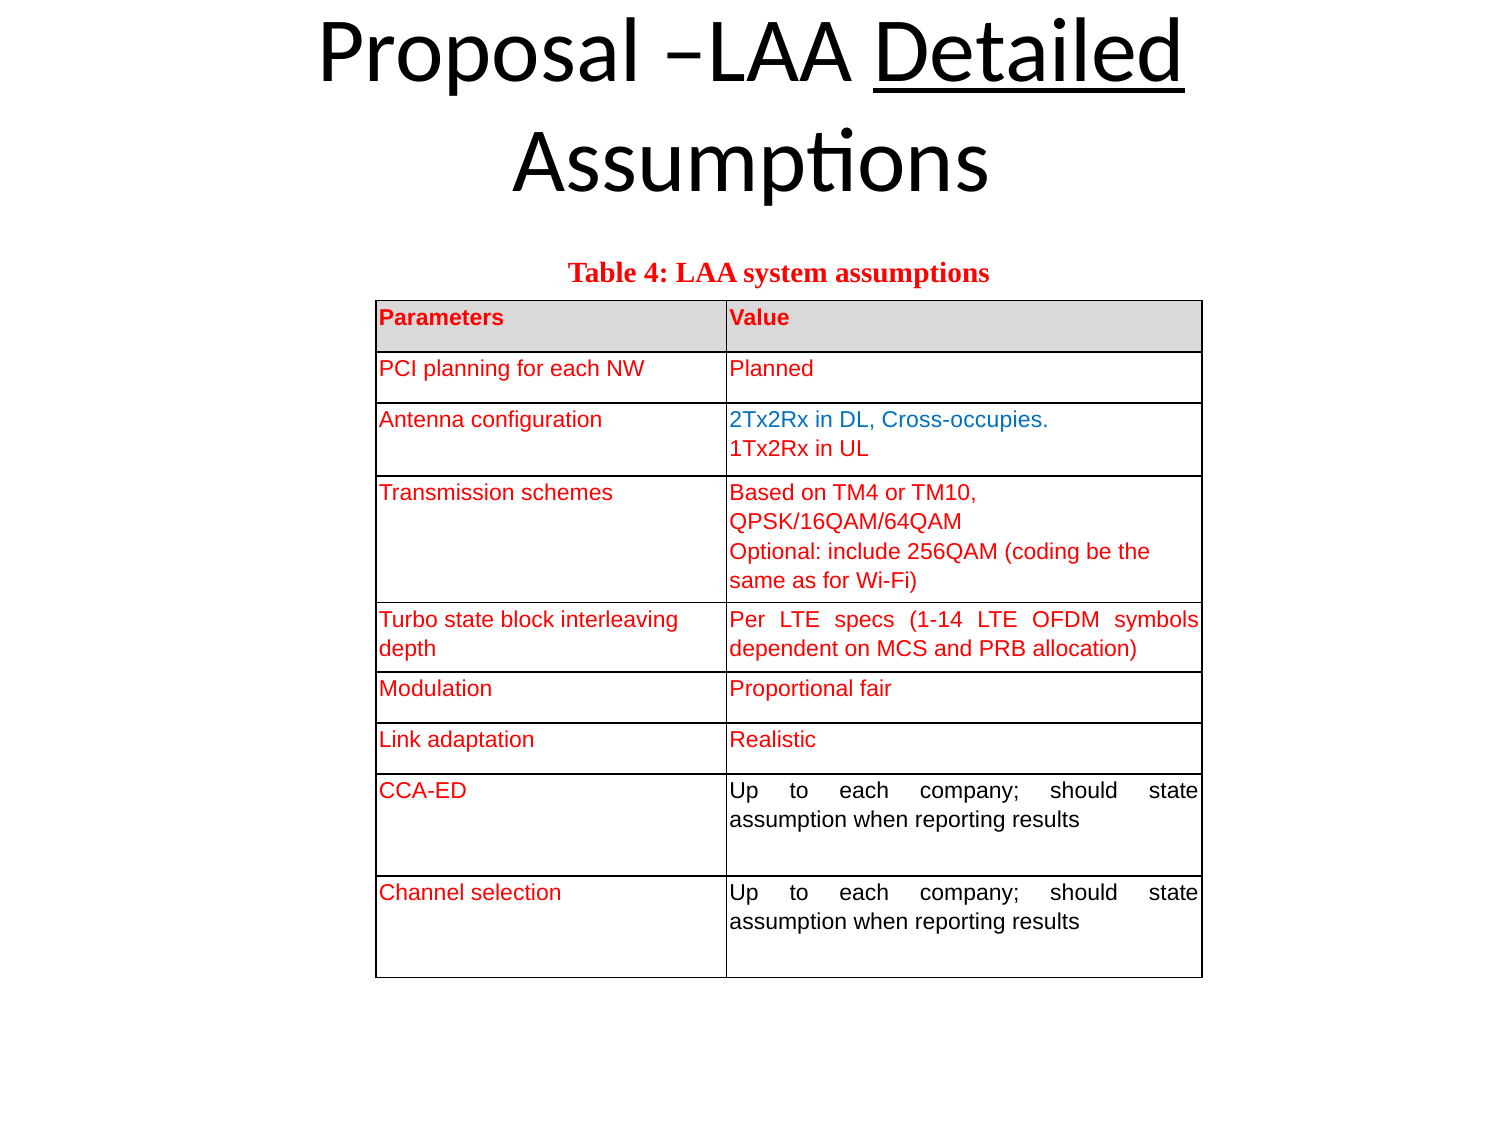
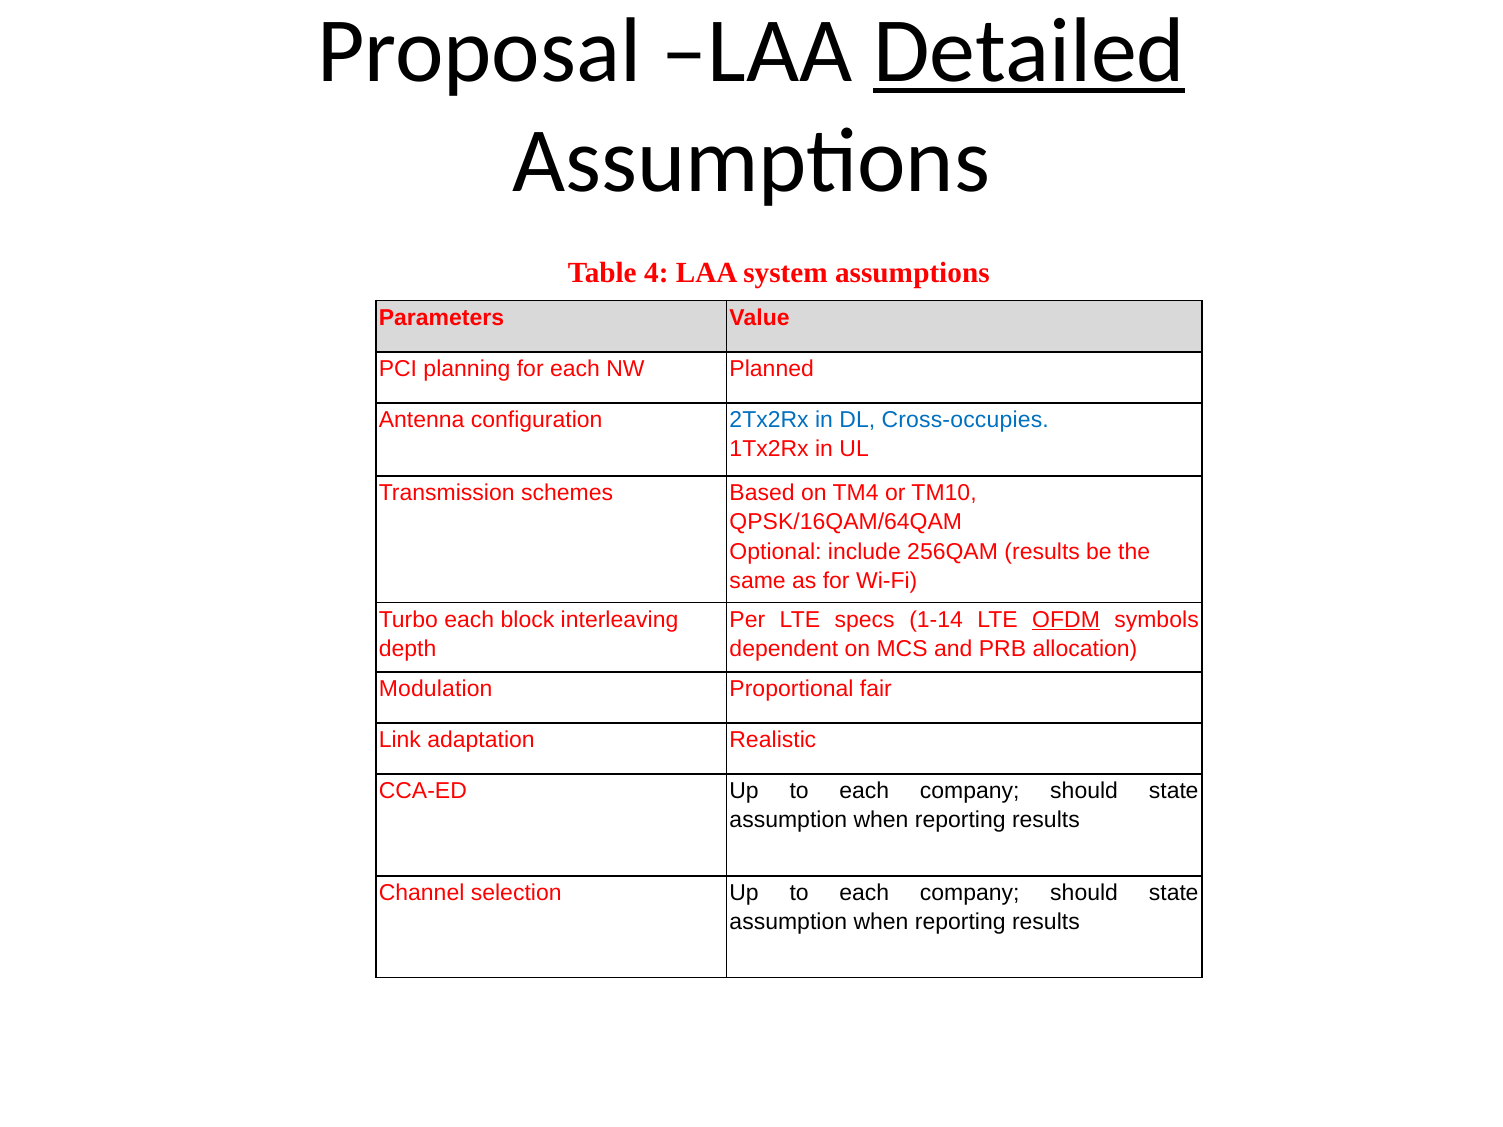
256QAM coding: coding -> results
Turbo state: state -> each
OFDM underline: none -> present
